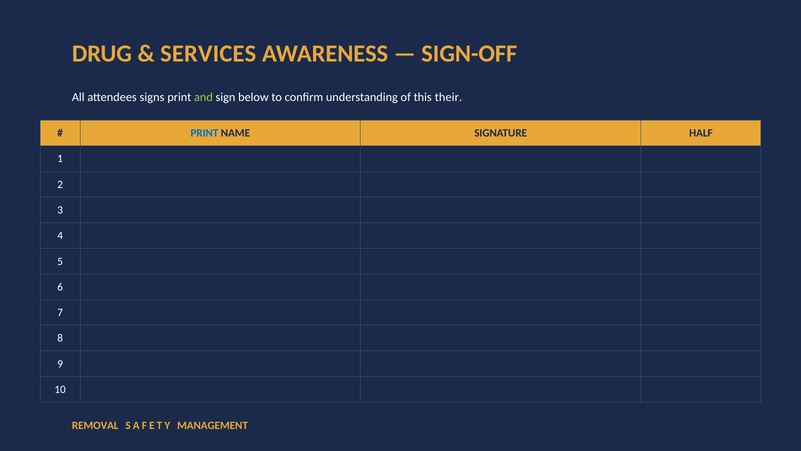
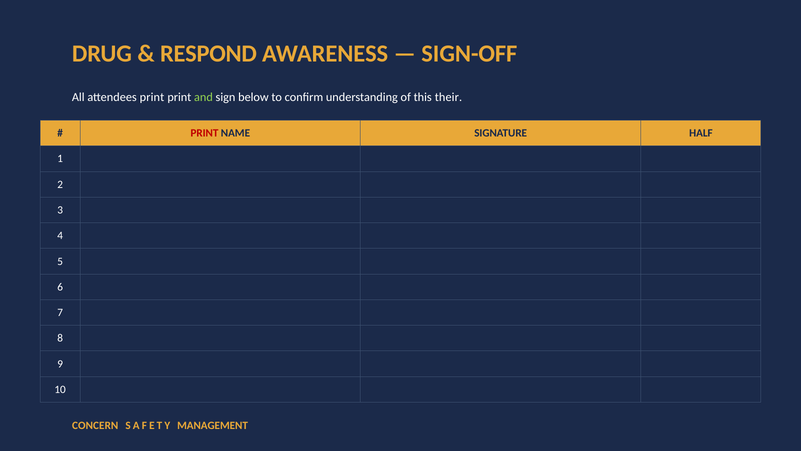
SERVICES: SERVICES -> RESPOND
attendees signs: signs -> print
PRINT at (204, 133) colour: blue -> red
REMOVAL: REMOVAL -> CONCERN
